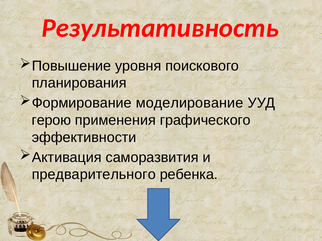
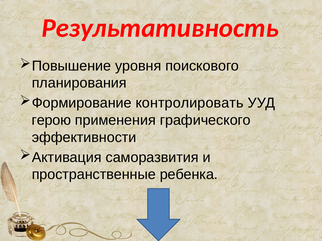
моделирование: моделирование -> контролировать
предварительного: предварительного -> пространственные
